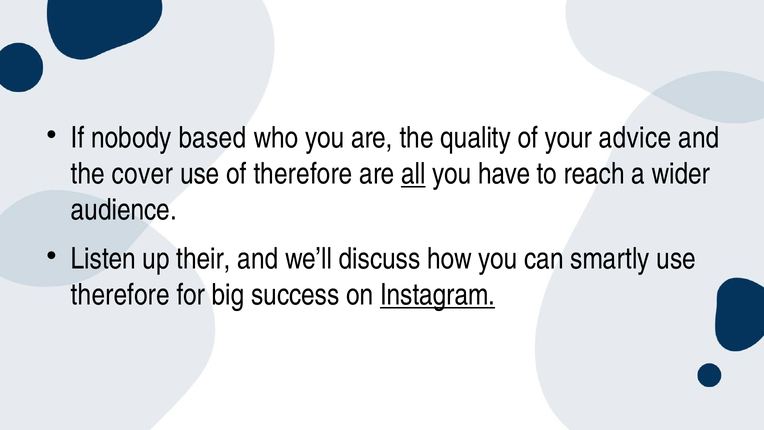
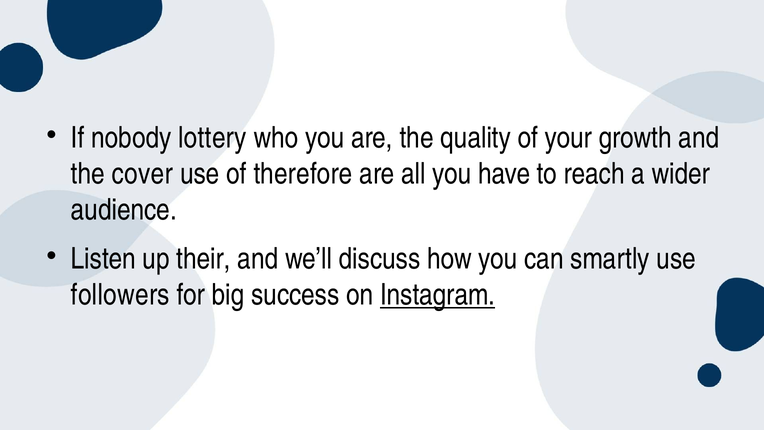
based: based -> lottery
advice: advice -> growth
all underline: present -> none
therefore at (120, 295): therefore -> followers
